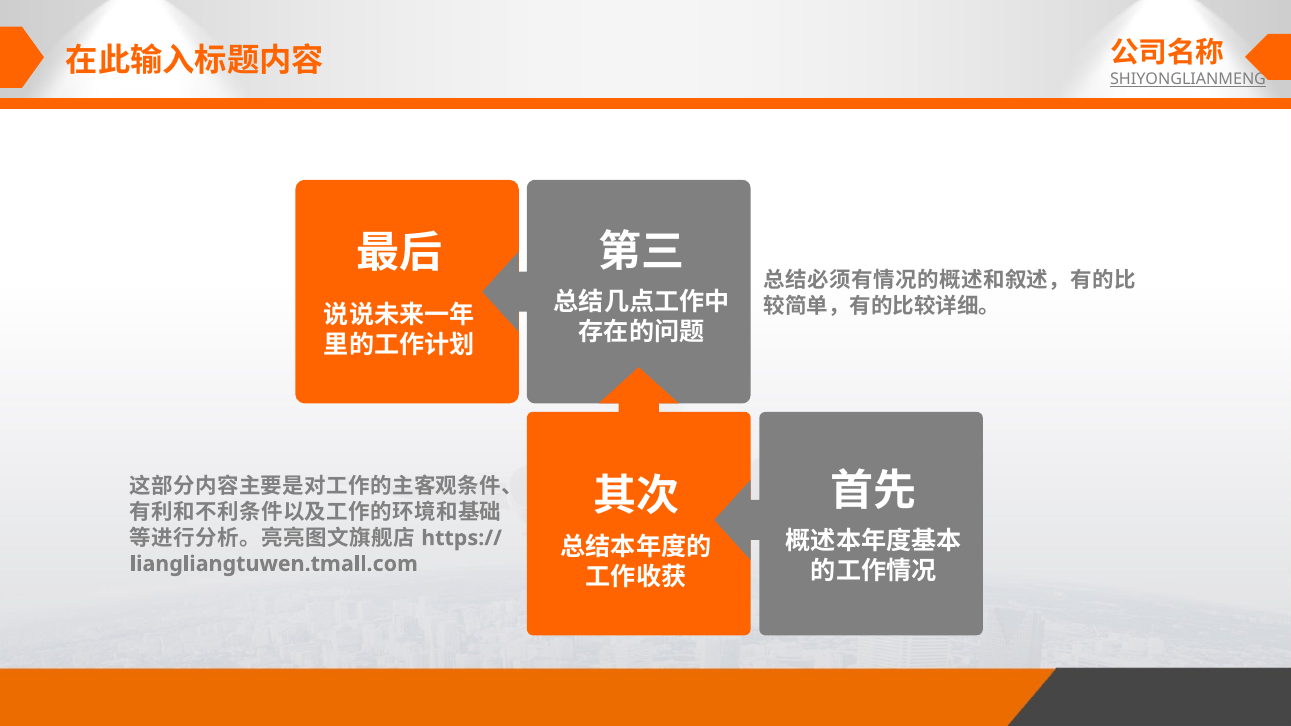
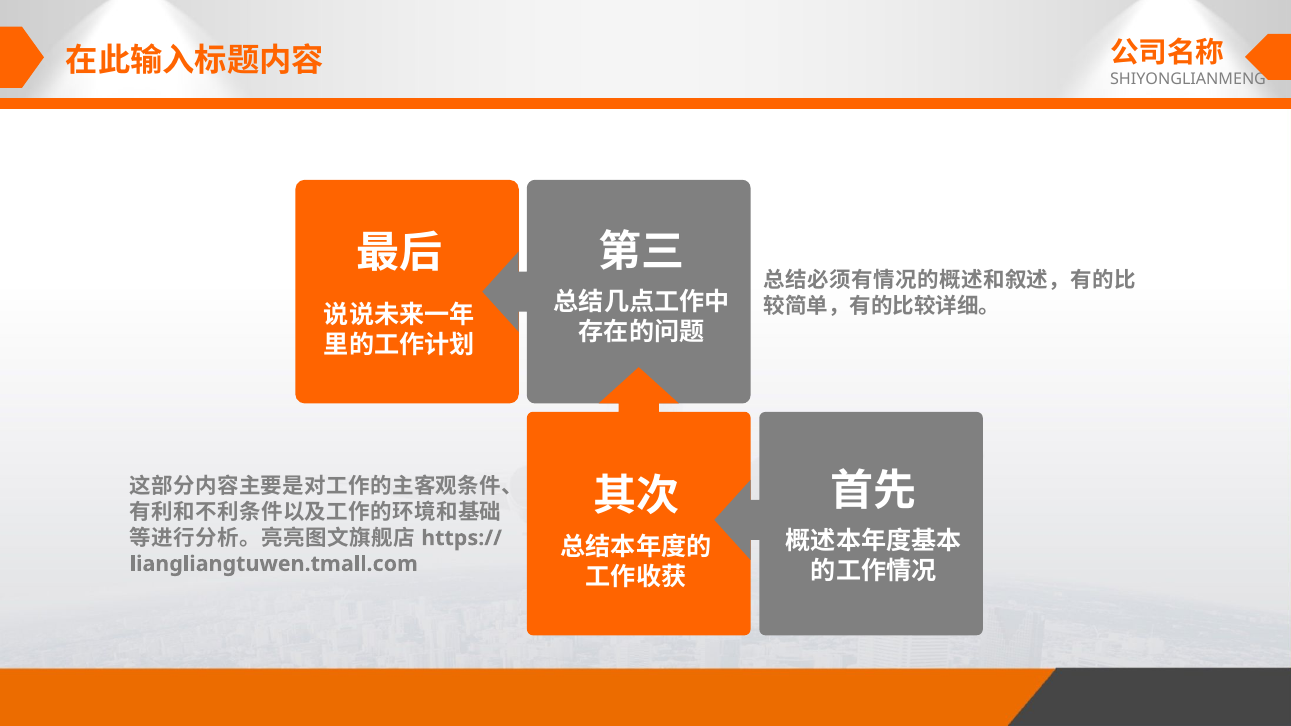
SHIYONGLIANMENG underline: present -> none
